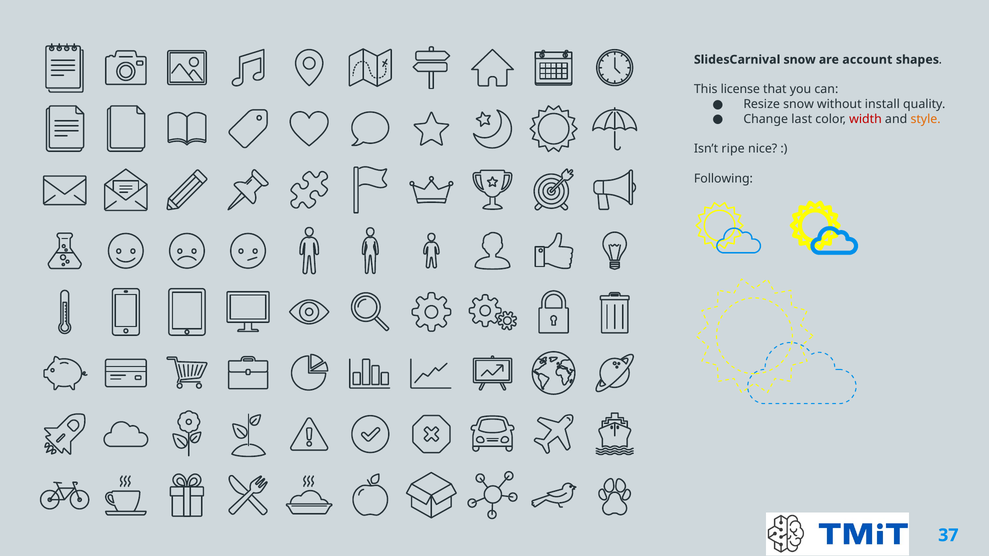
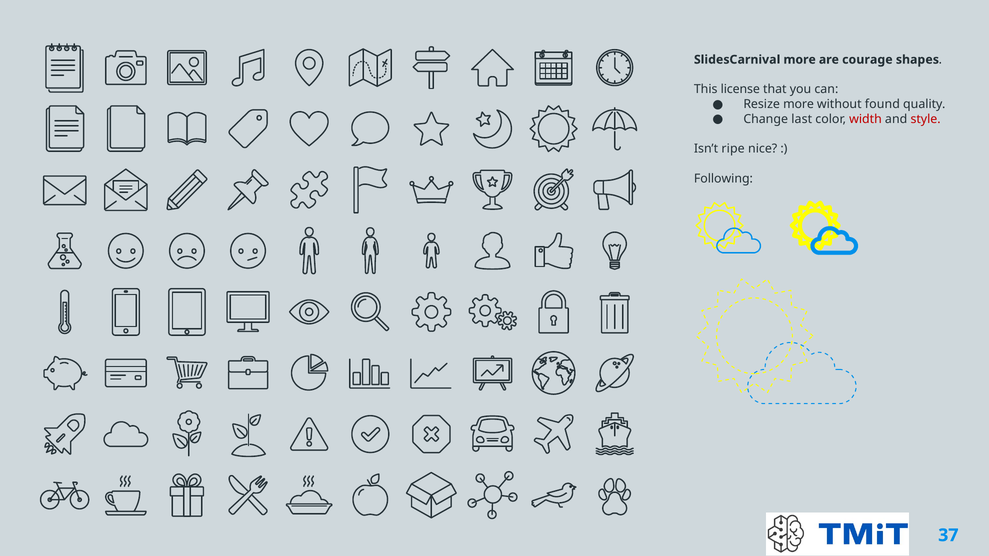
SlidesCarnival snow: snow -> more
account: account -> courage
Resize snow: snow -> more
install: install -> found
style colour: orange -> red
